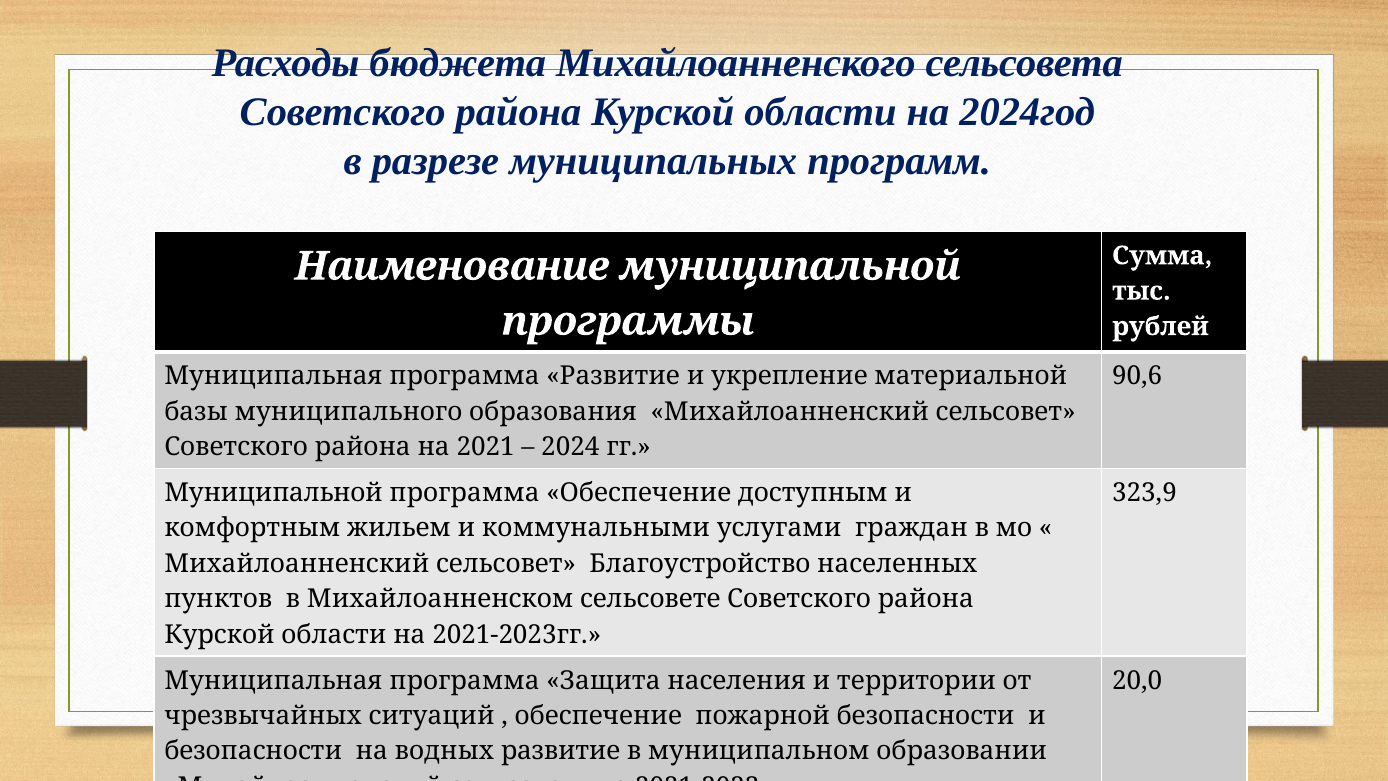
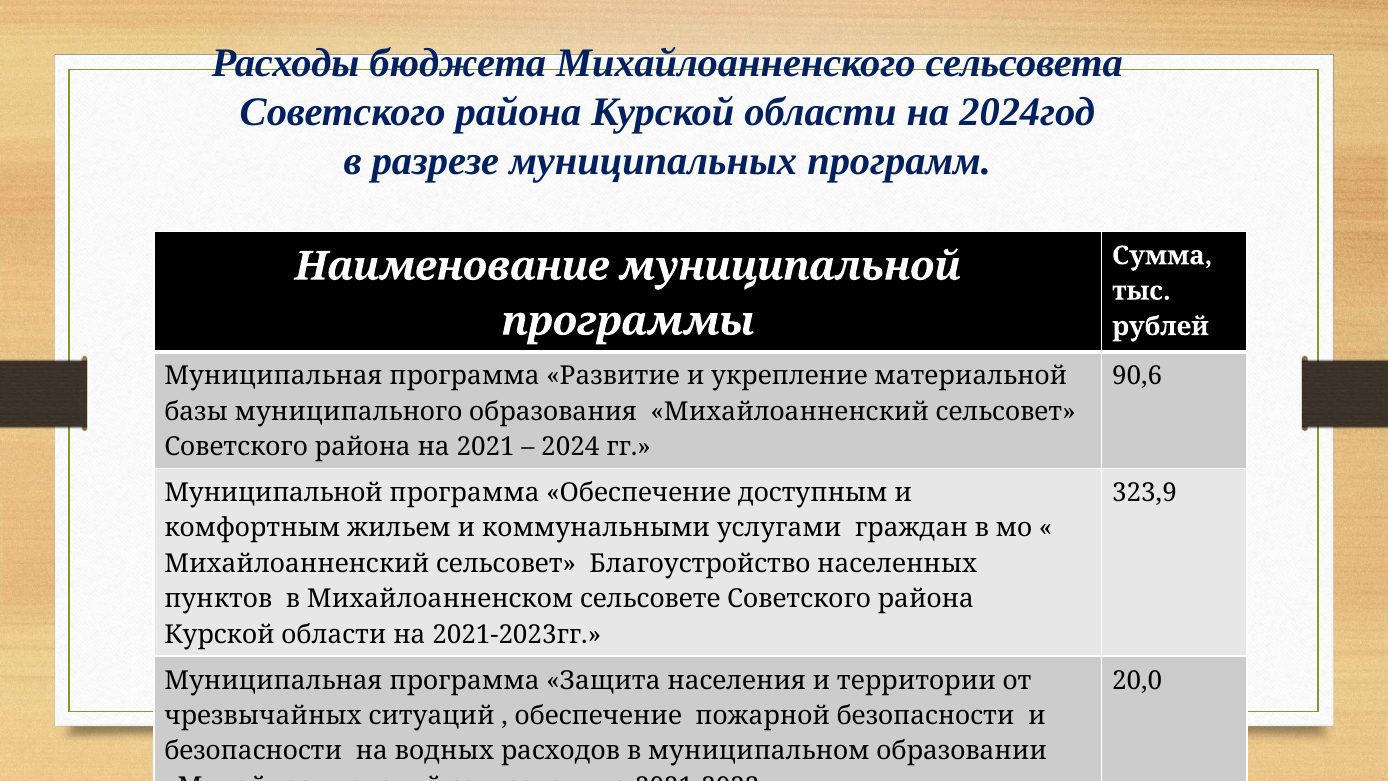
водных развитие: развитие -> расходов
